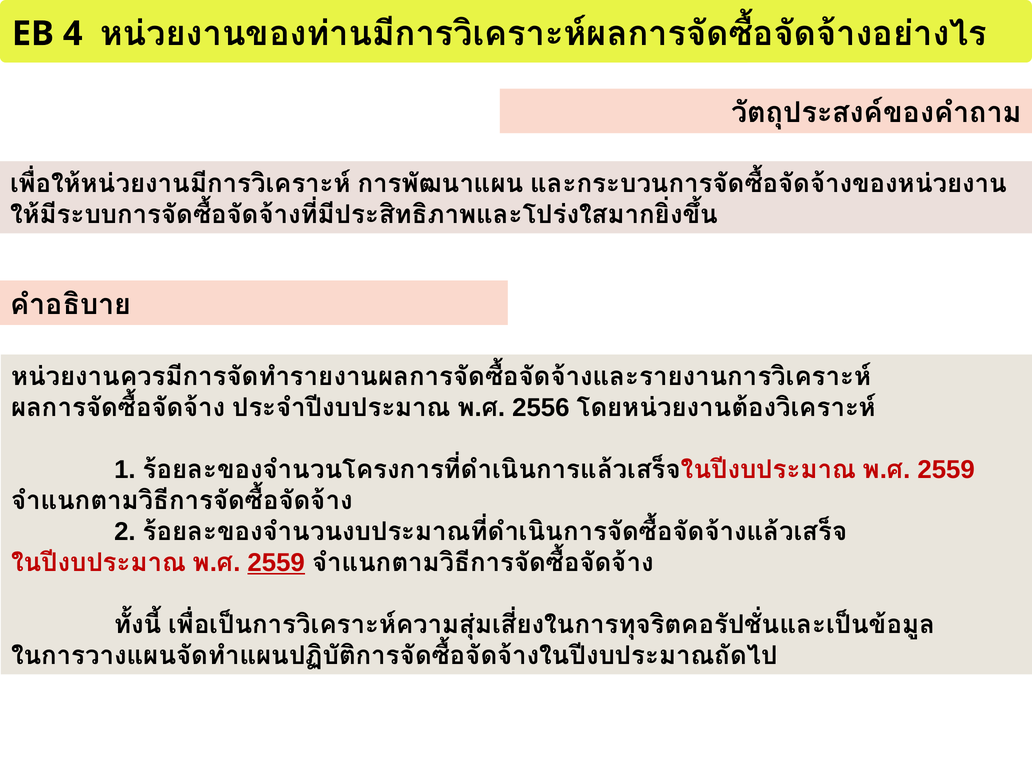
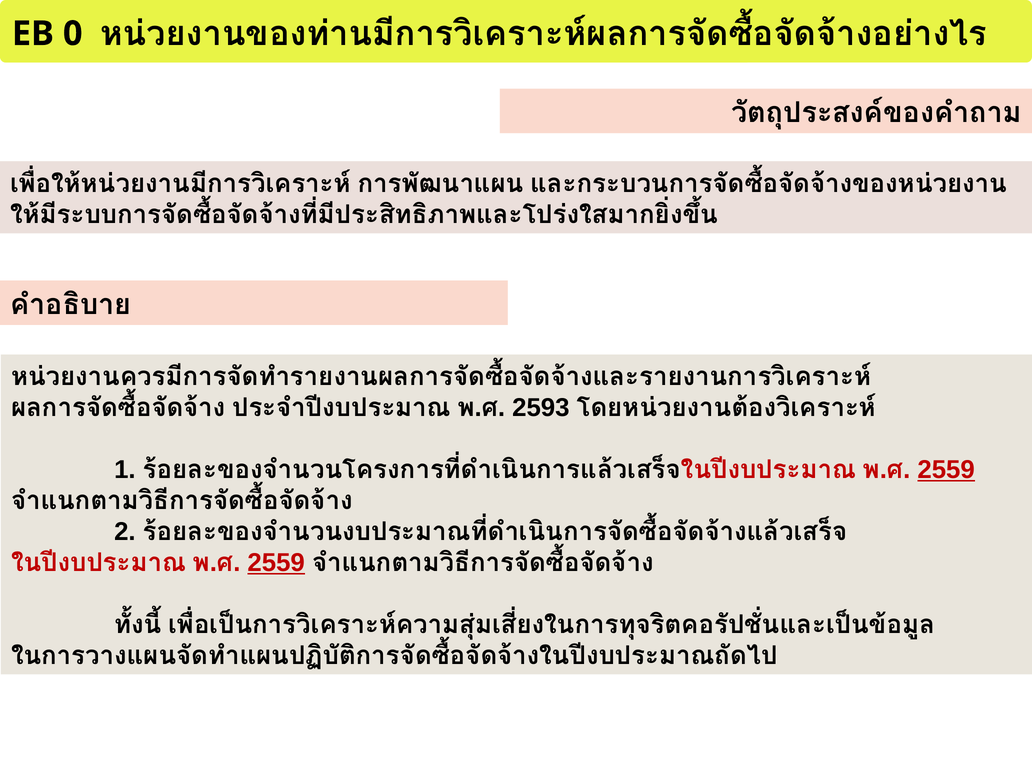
4: 4 -> 0
2556: 2556 -> 2593
2559 at (946, 470) underline: none -> present
